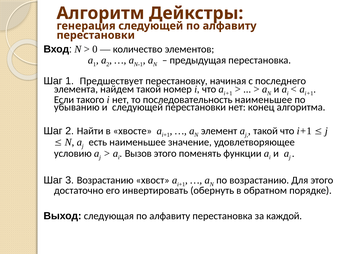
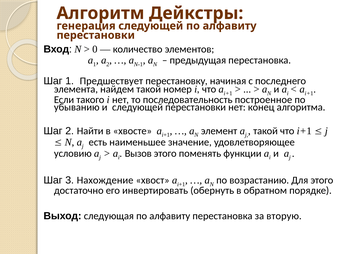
последовательность наименьшее: наименьшее -> построенное
3 Возрастанию: Возрастанию -> Нахождение
каждой: каждой -> вторую
